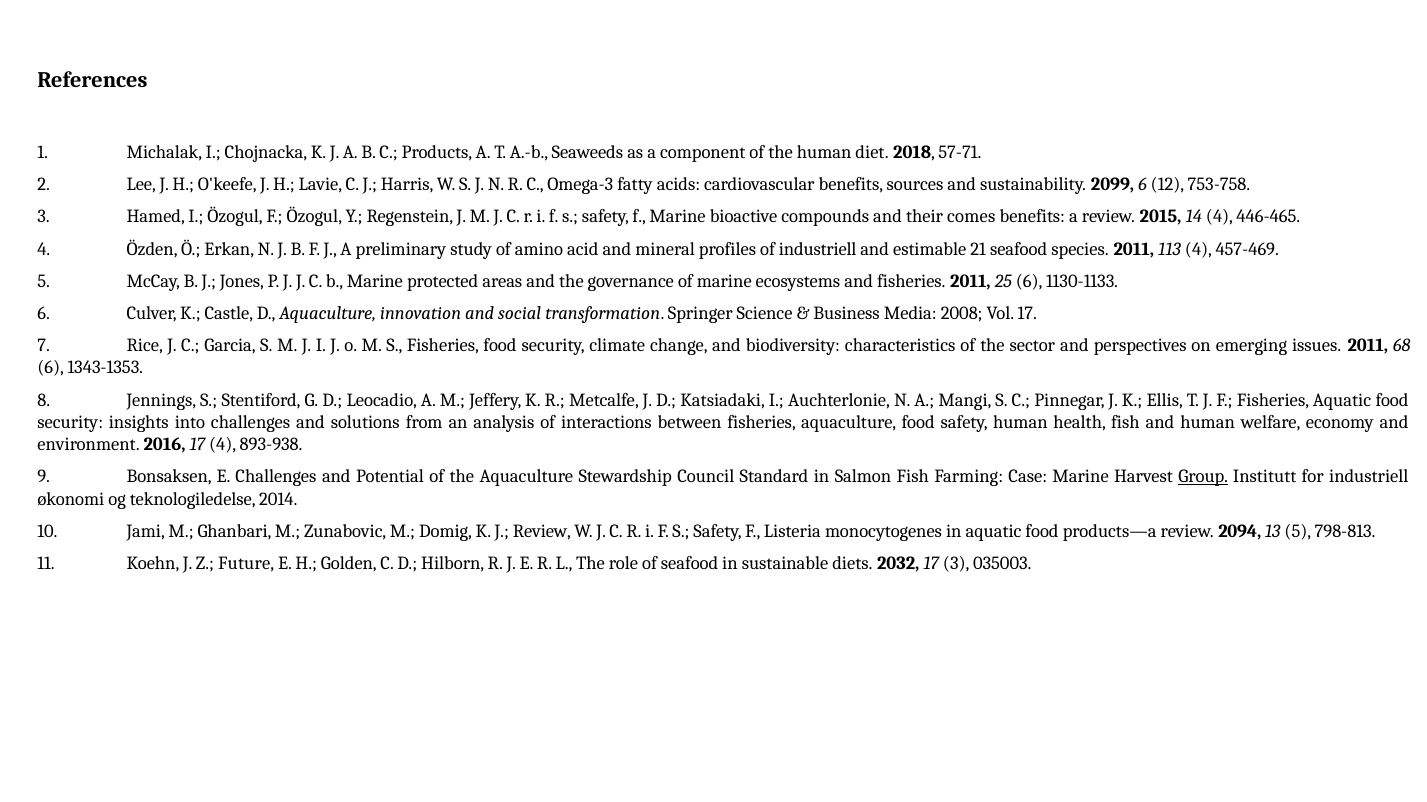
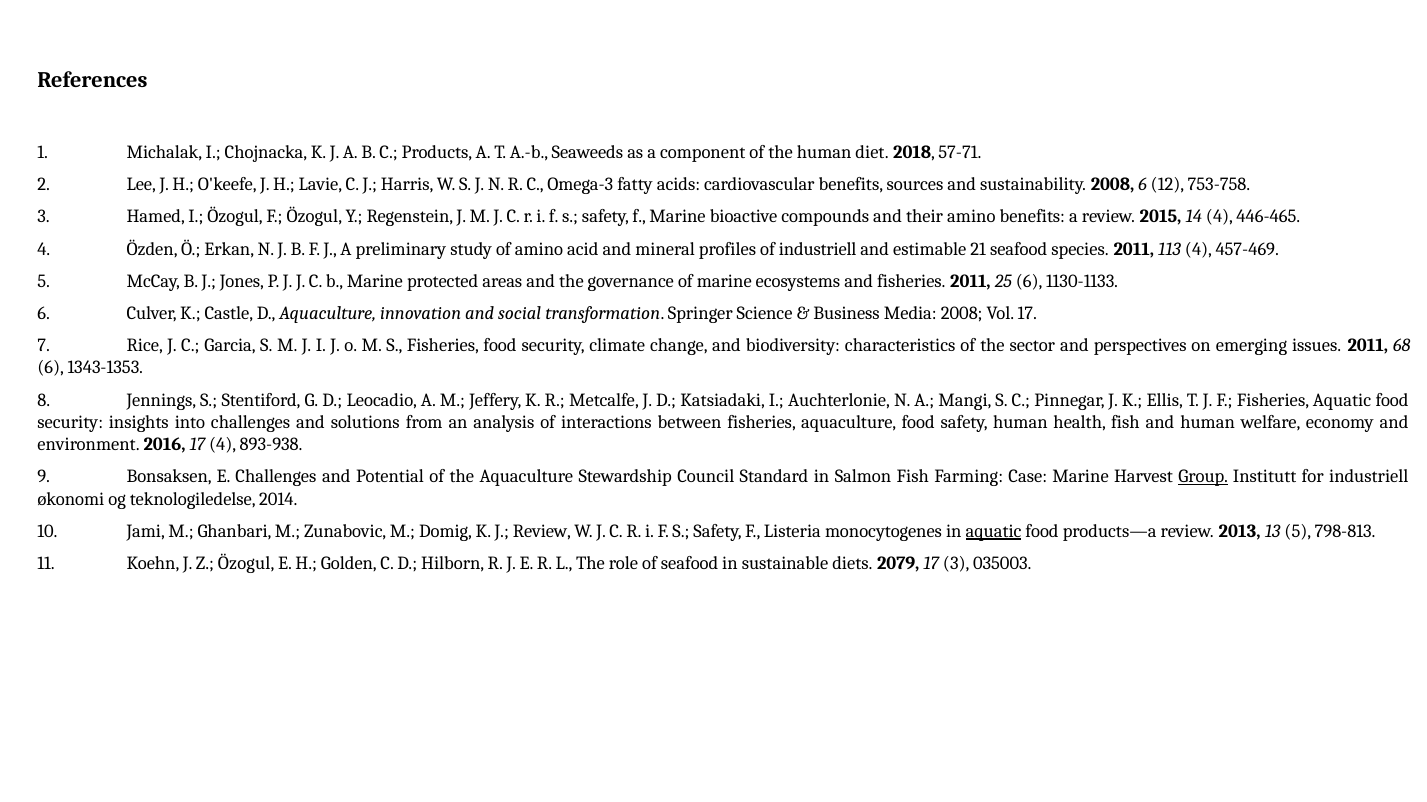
sustainability 2099: 2099 -> 2008
their comes: comes -> amino
aquatic at (994, 532) underline: none -> present
2094: 2094 -> 2013
Z Future: Future -> Özogul
2032: 2032 -> 2079
